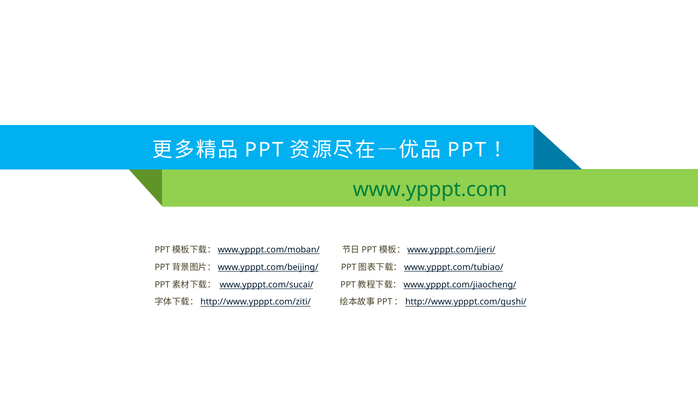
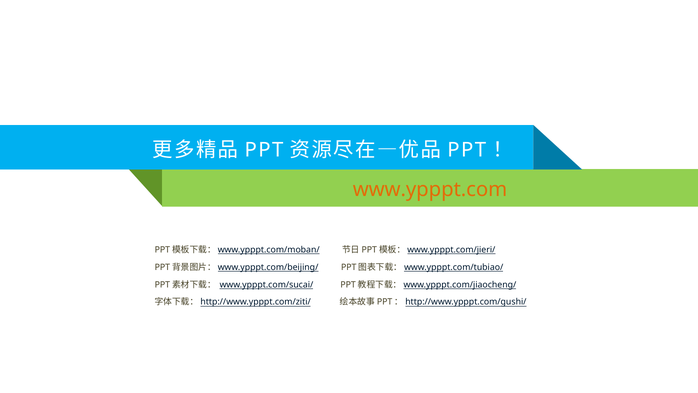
www.ypppt.com colour: green -> orange
